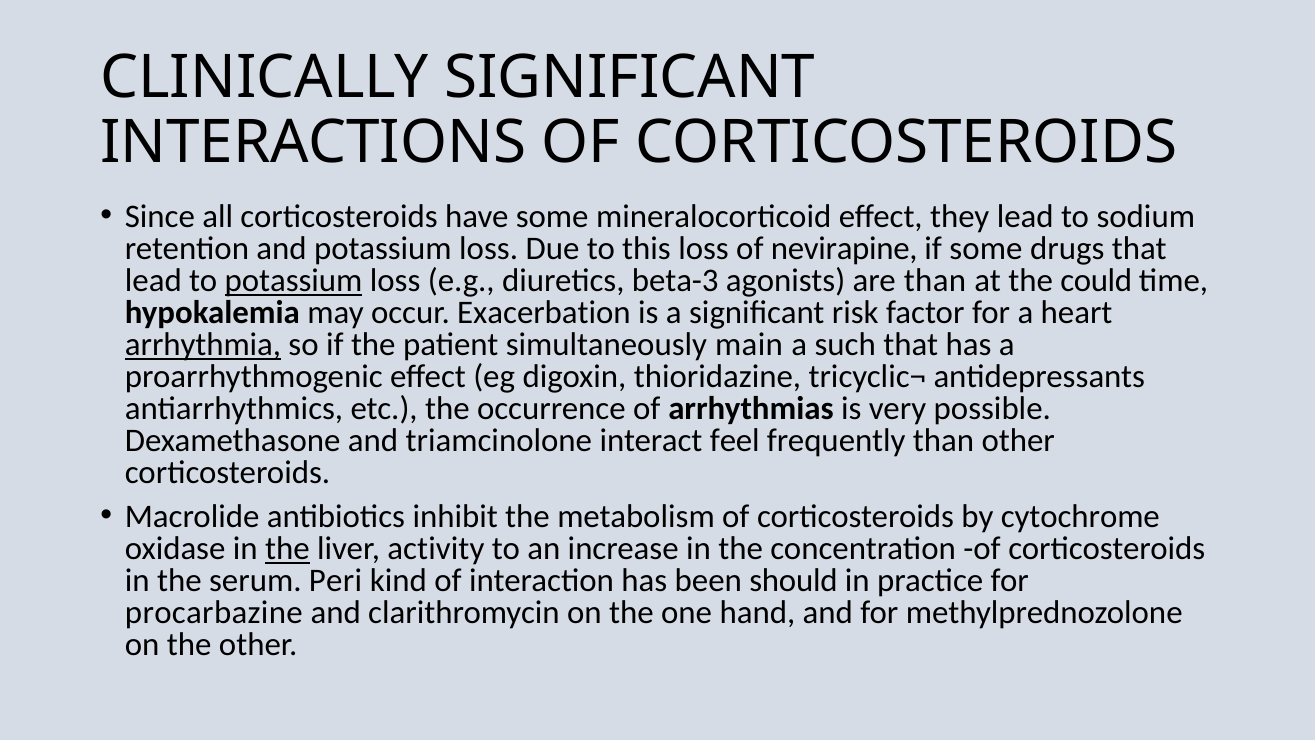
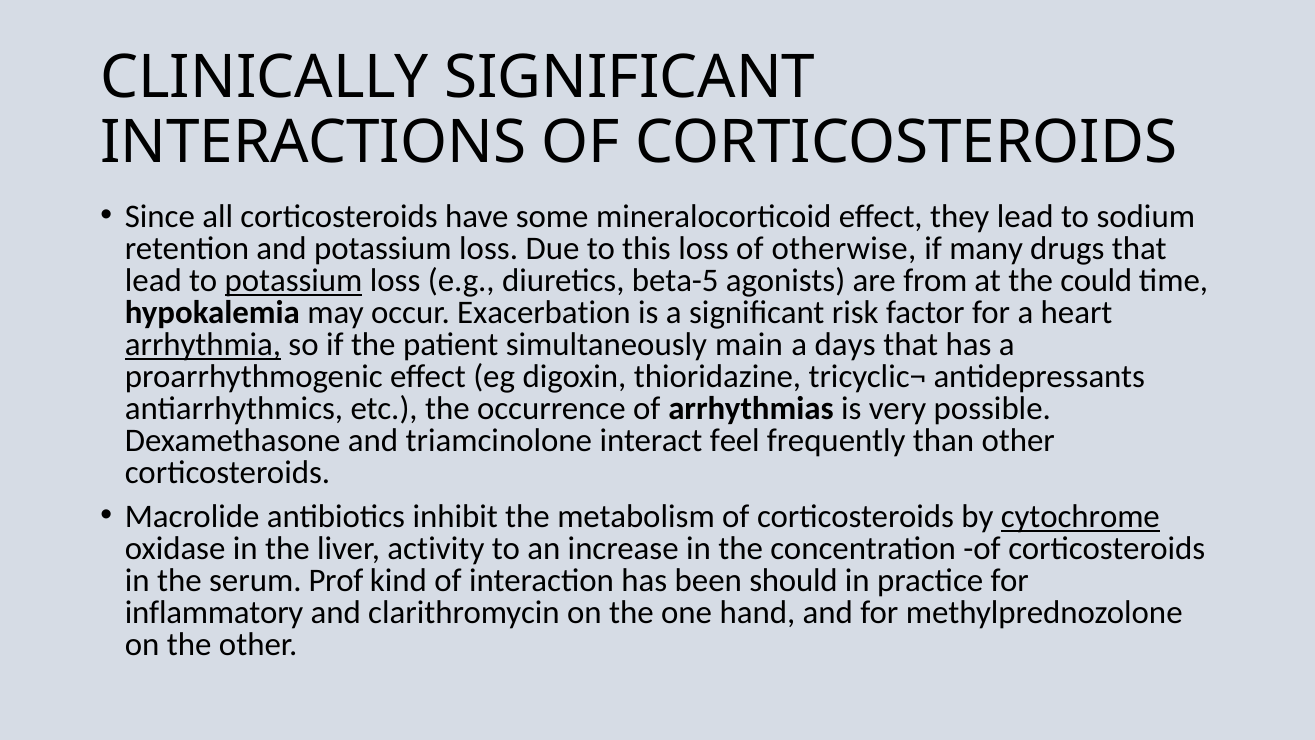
nevirapine: nevirapine -> otherwise
if some: some -> many
beta-3: beta-3 -> beta-5
are than: than -> from
such: such -> days
cytochrome underline: none -> present
the at (287, 548) underline: present -> none
Peri: Peri -> Prof
procarbazine: procarbazine -> inflammatory
